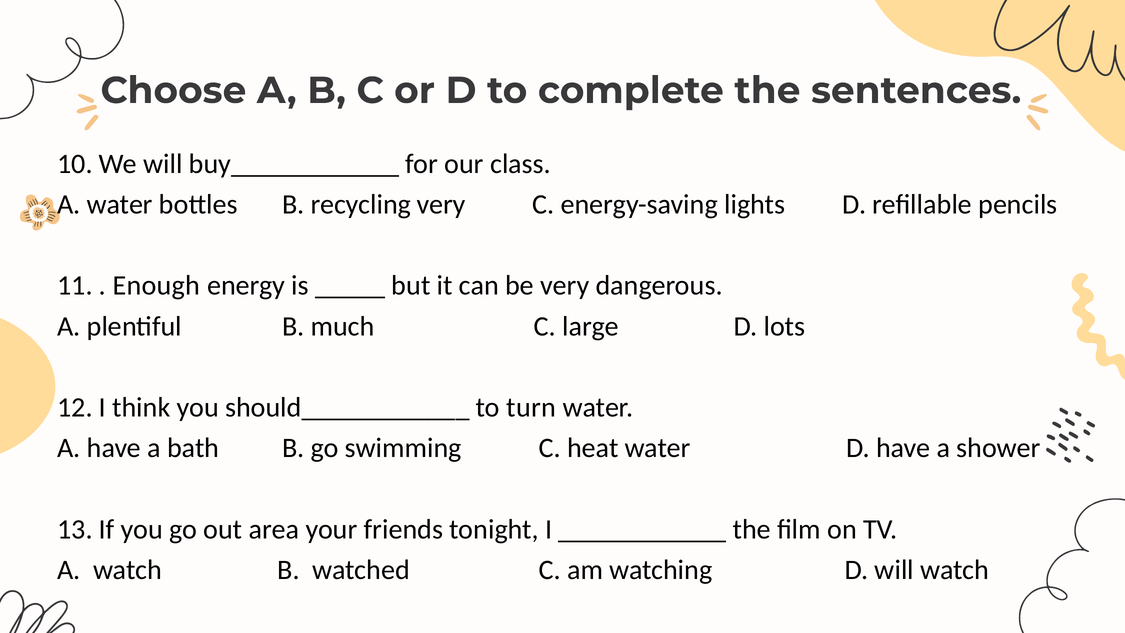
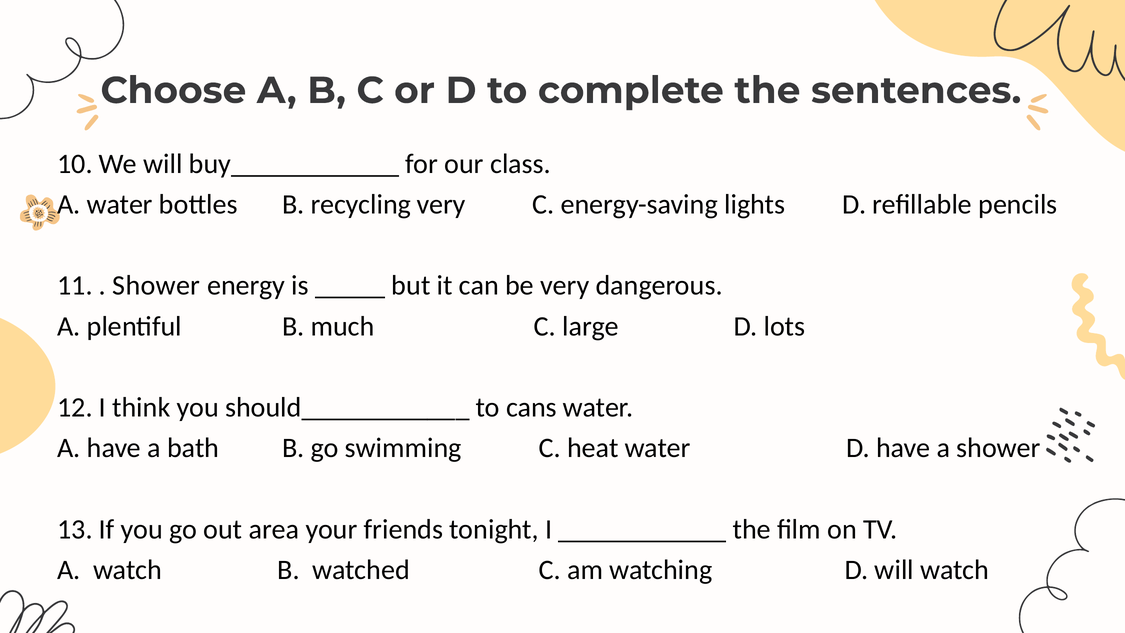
Enough at (156, 286): Enough -> Shower
turn: turn -> cans
